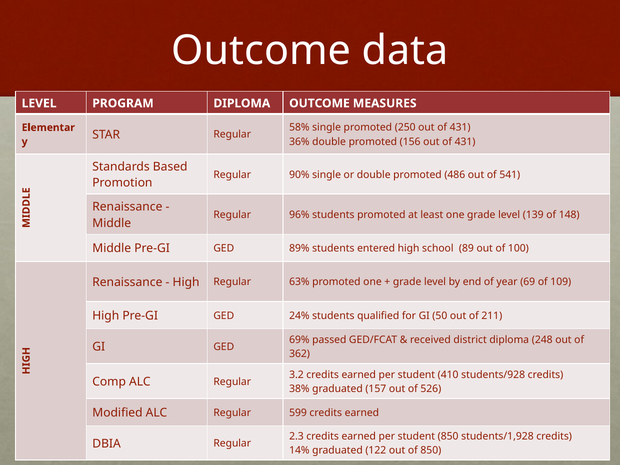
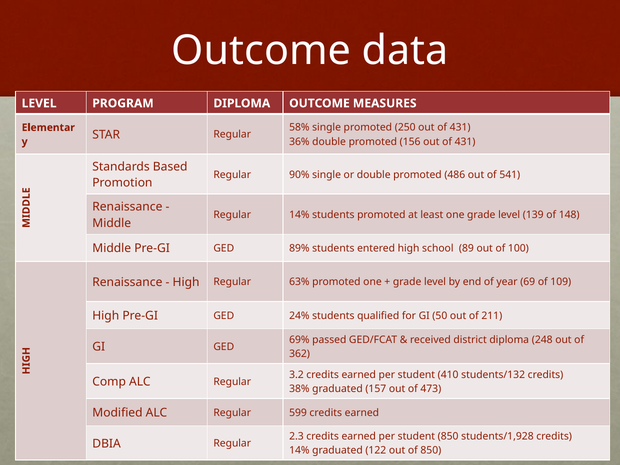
Regular 96%: 96% -> 14%
students/928: students/928 -> students/132
526: 526 -> 473
